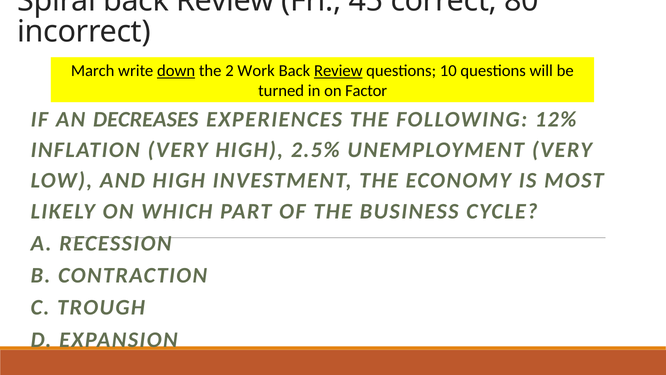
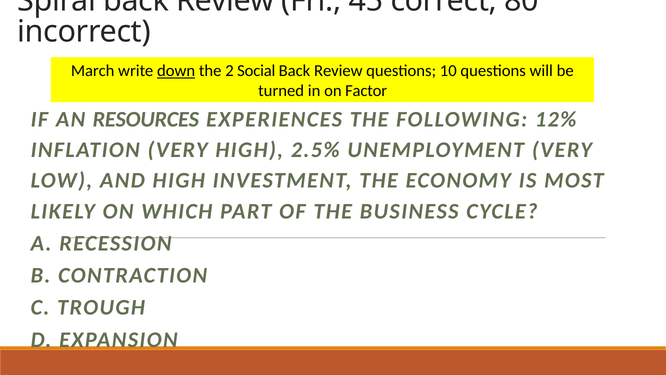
Work: Work -> Social
Review at (338, 71) underline: present -> none
DECREASES: DECREASES -> RESOURCES
